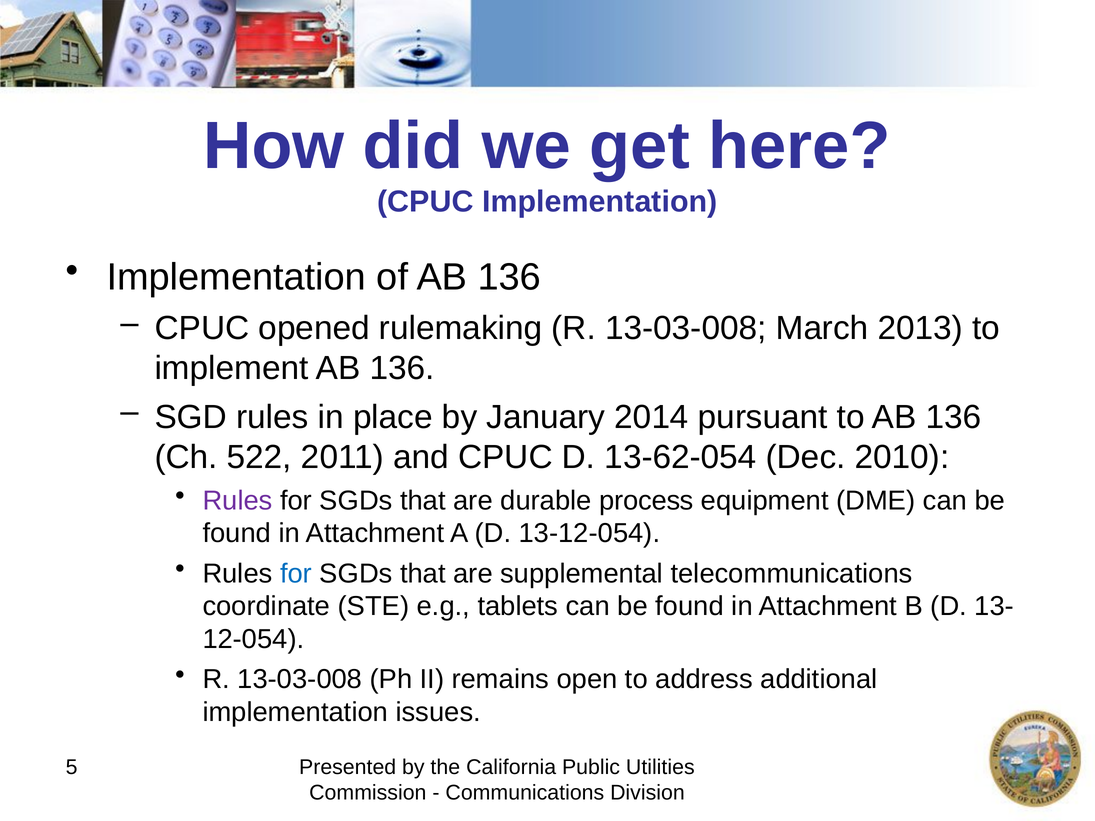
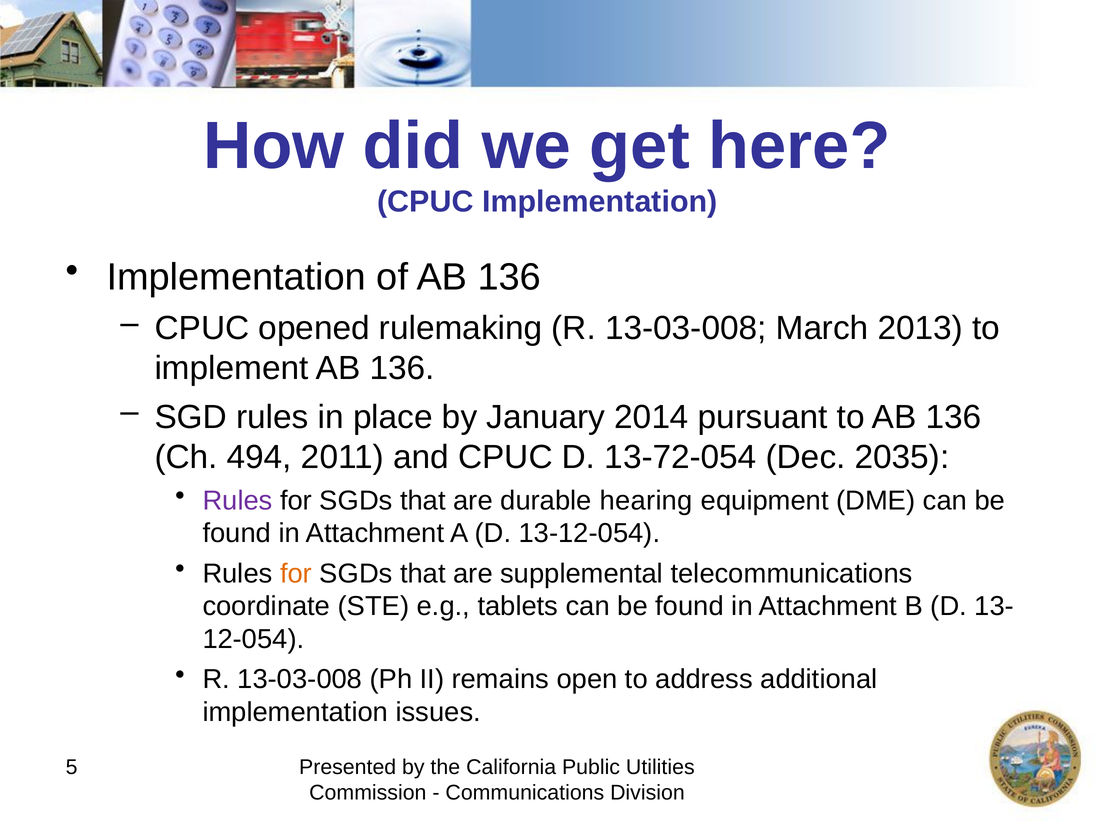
522: 522 -> 494
13-62-054: 13-62-054 -> 13-72-054
2010: 2010 -> 2035
process: process -> hearing
for at (296, 574) colour: blue -> orange
